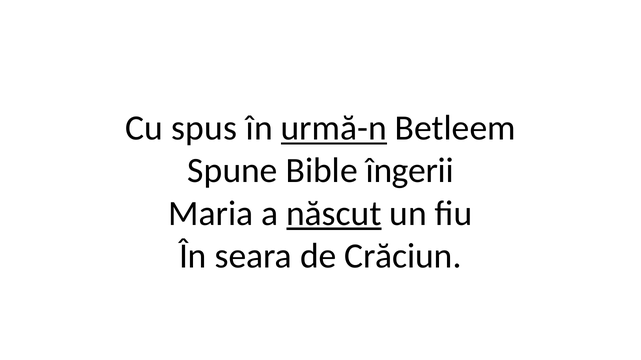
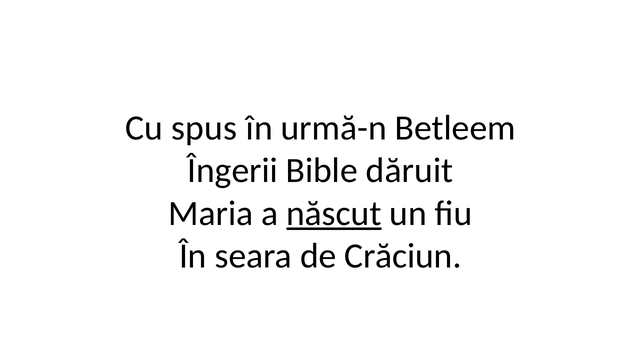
urmă-n underline: present -> none
Spune: Spune -> Îngerii
îngerii: îngerii -> dăruit
